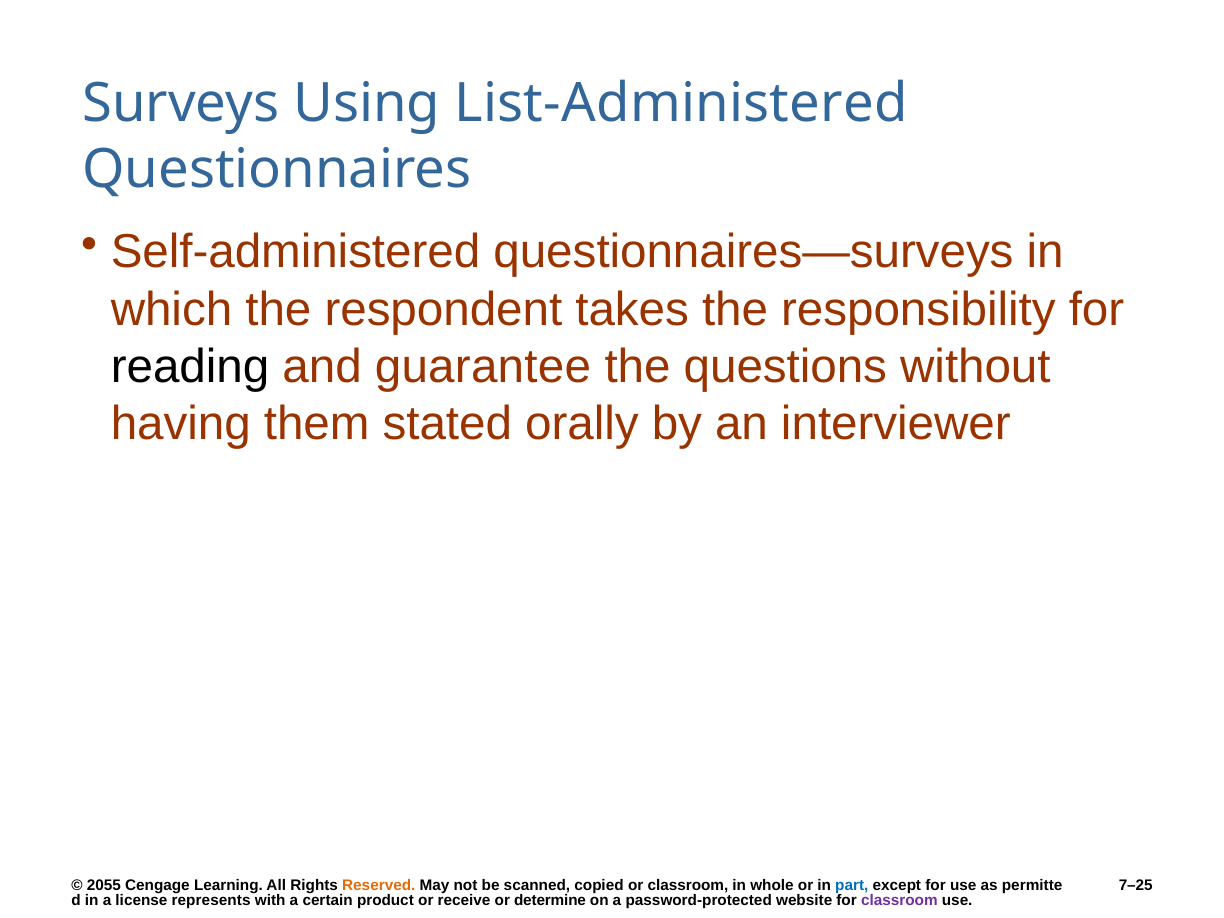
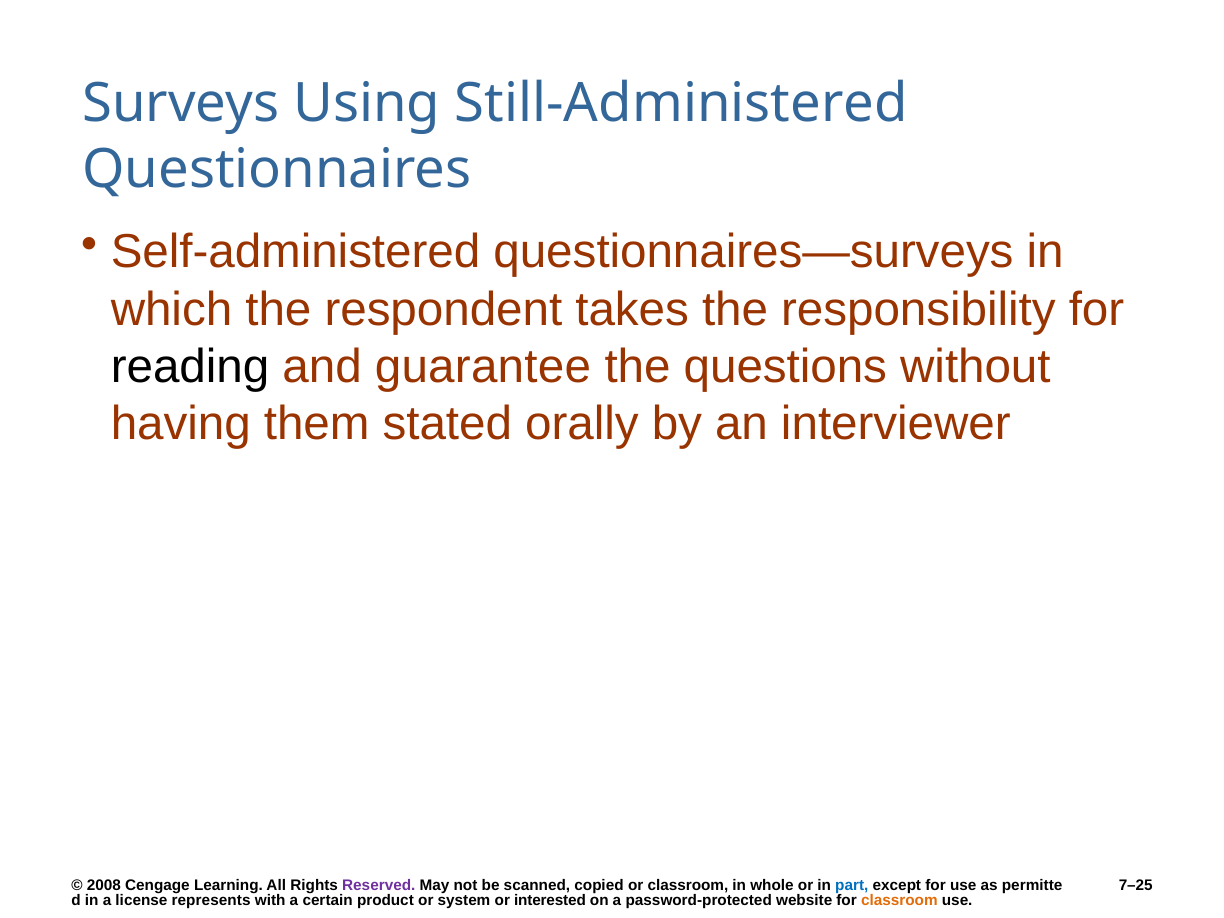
List-Administered: List-Administered -> Still-Administered
2055: 2055 -> 2008
Reserved colour: orange -> purple
receive: receive -> system
determine: determine -> interested
classroom at (899, 901) colour: purple -> orange
